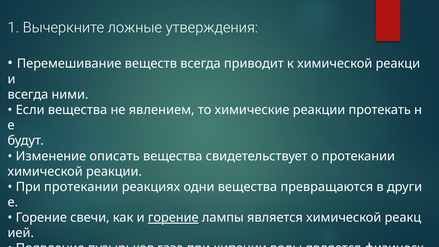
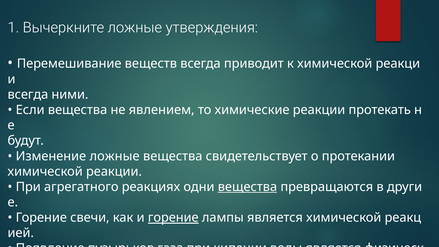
Изменение описать: описать -> ложные
При протекании: протекании -> агрегатного
вещества at (247, 187) underline: none -> present
